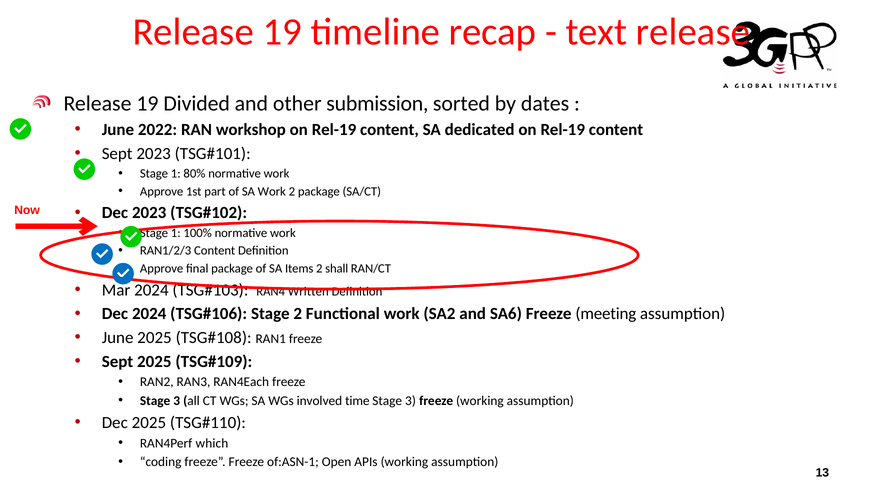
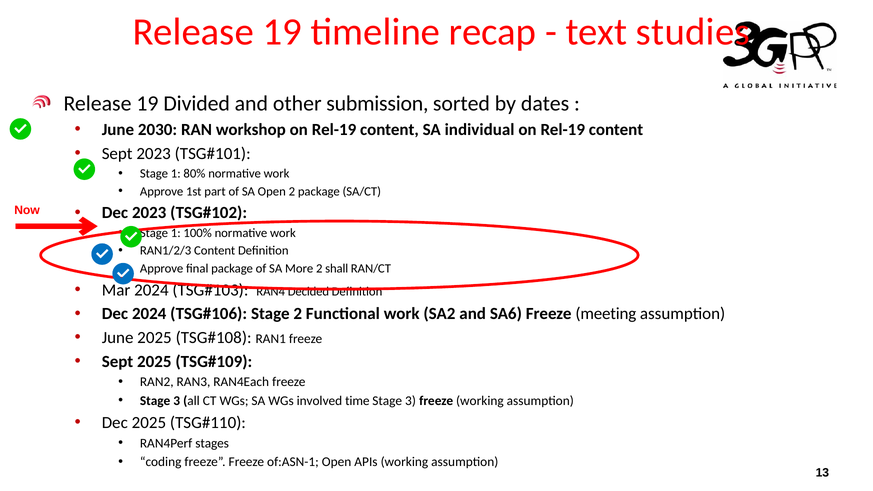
text release: release -> studies
2022: 2022 -> 2030
dedicated: dedicated -> individual
SA Work: Work -> Open
Items: Items -> More
Written: Written -> Decided
which: which -> stages
